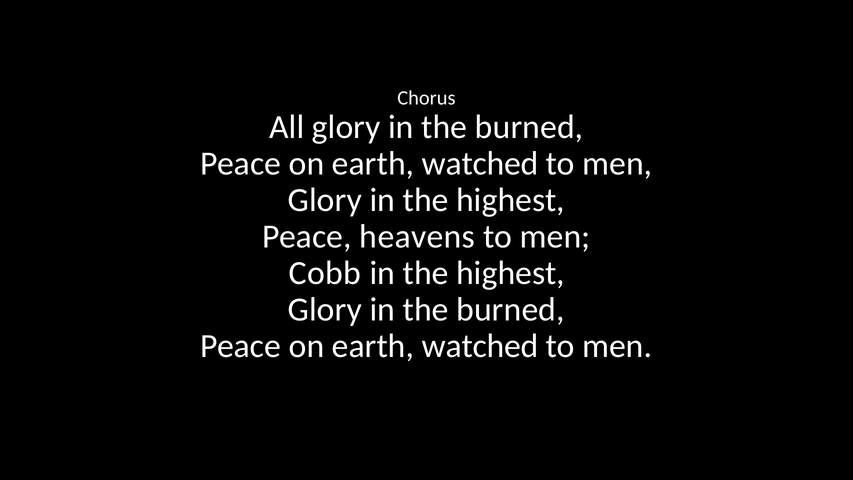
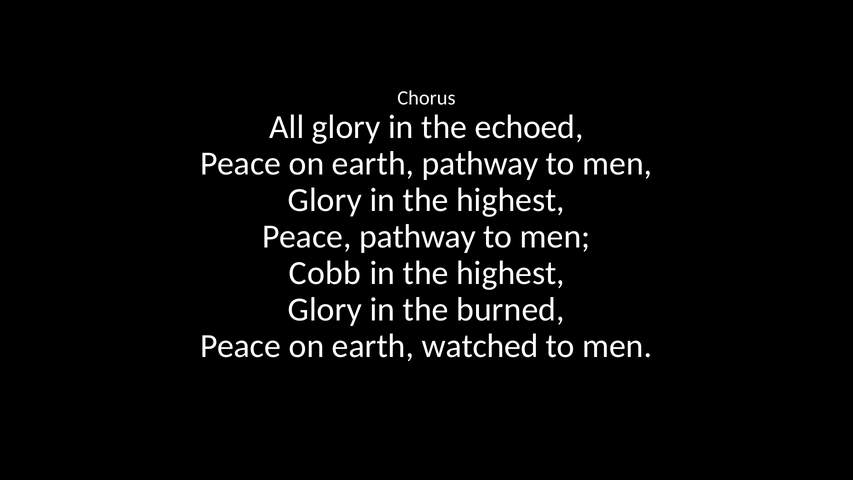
burned at (529, 127): burned -> echoed
watched at (480, 163): watched -> pathway
Peace heavens: heavens -> pathway
